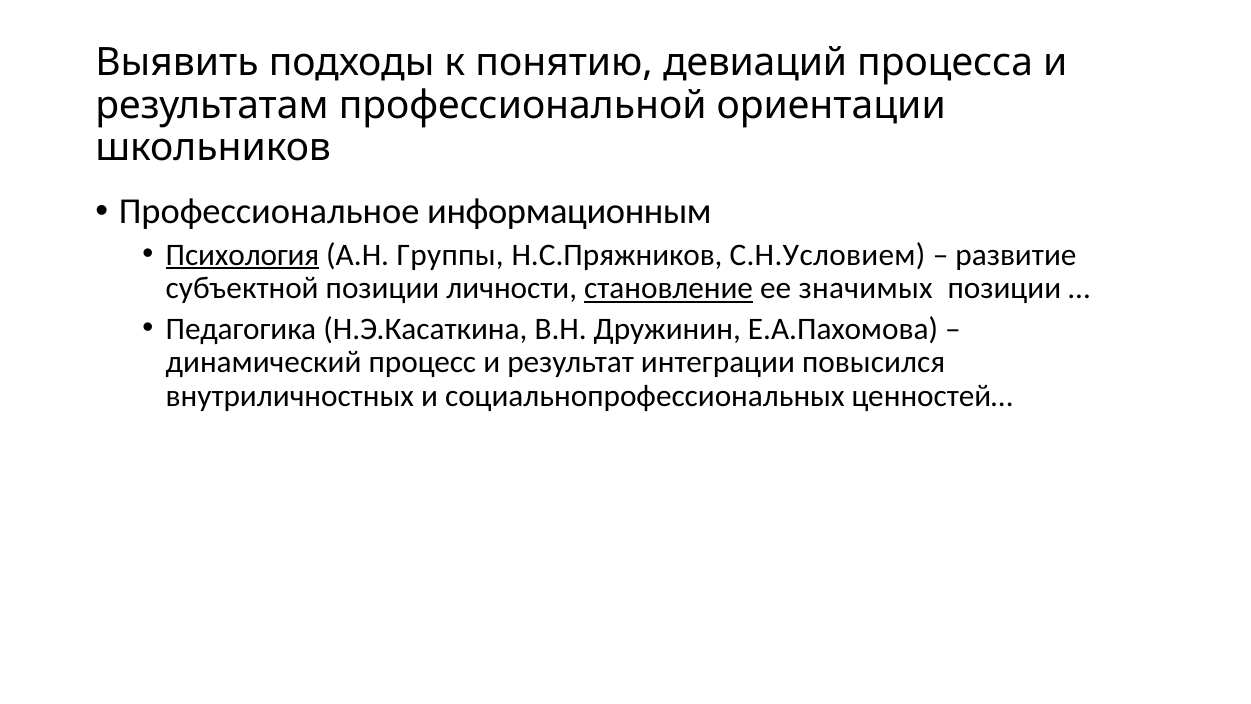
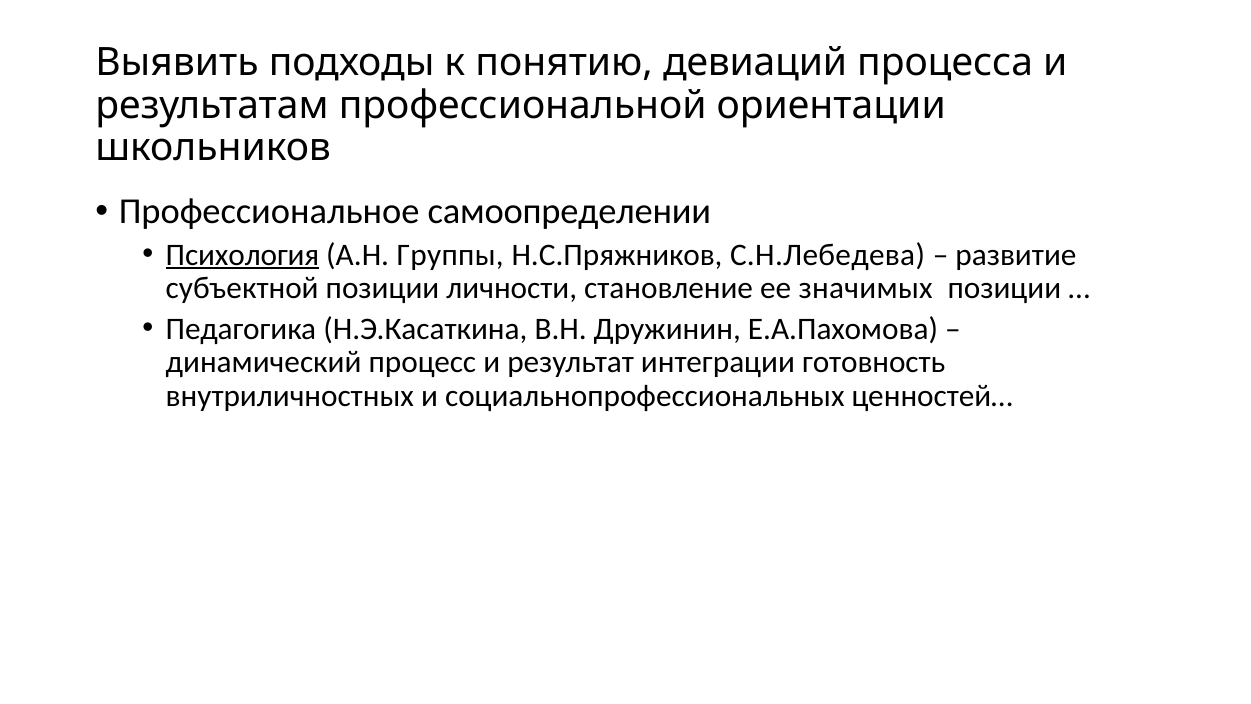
информационным: информационным -> самоопределении
С.Н.Условием: С.Н.Условием -> С.Н.Лебедева
становление underline: present -> none
повысился: повысился -> готовность
